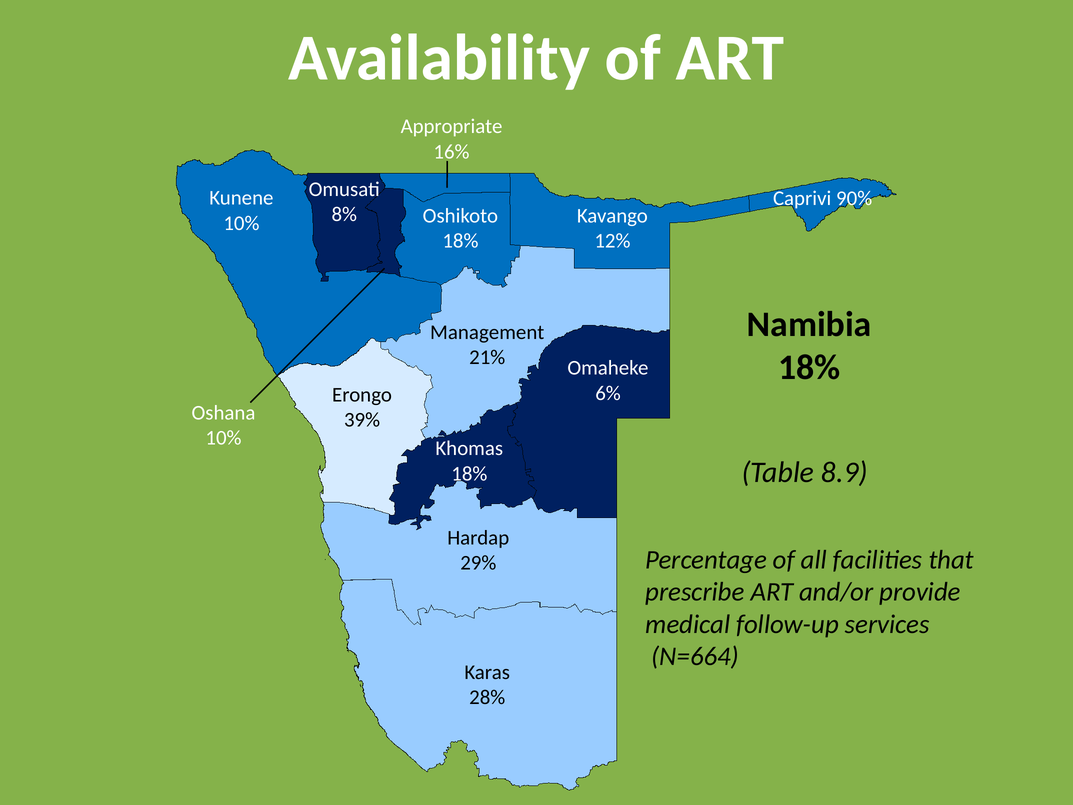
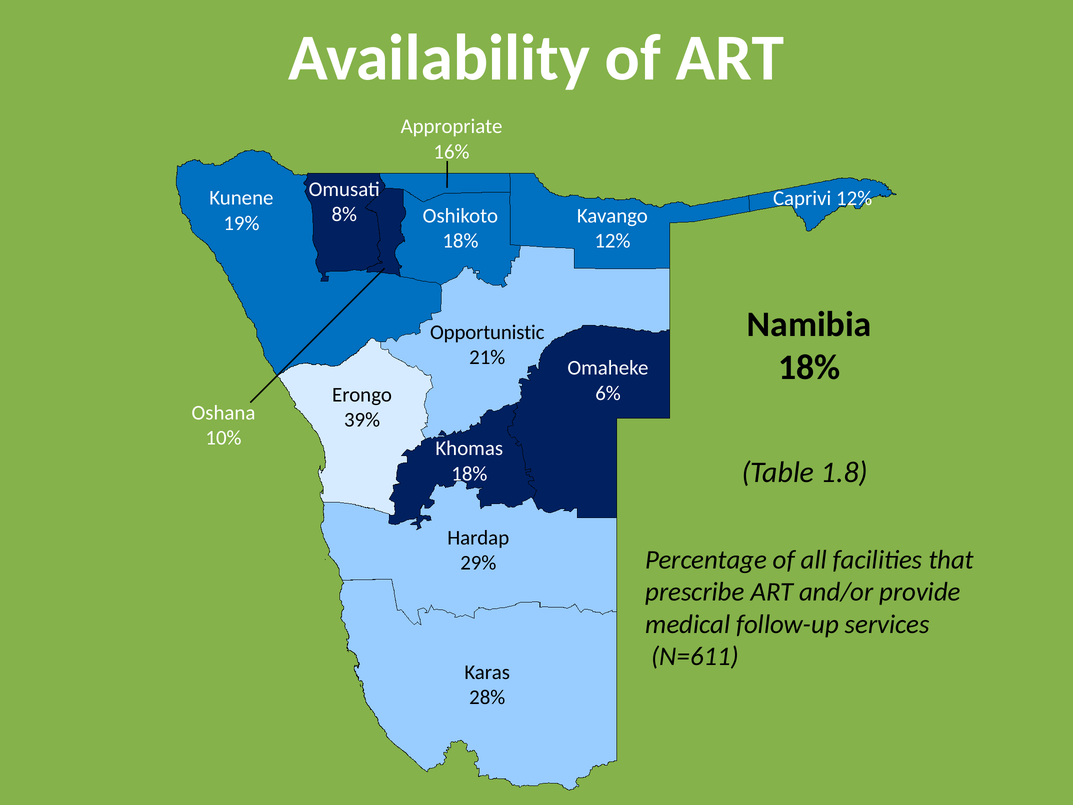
Caprivi 90%: 90% -> 12%
10% at (241, 223): 10% -> 19%
Management: Management -> Opportunistic
8.9: 8.9 -> 1.8
N=664: N=664 -> N=611
